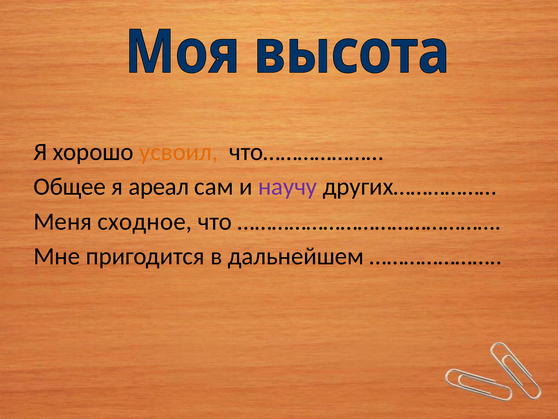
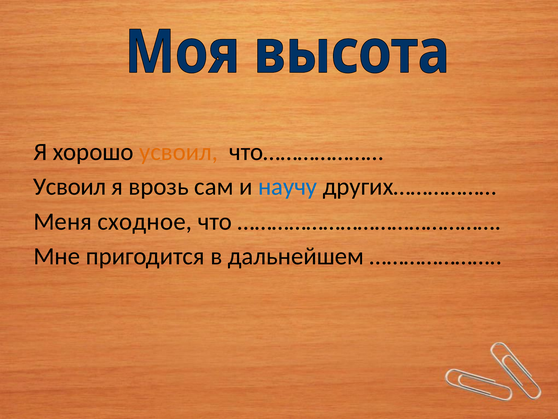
Общее at (70, 187): Общее -> Усвоил
ареал: ареал -> врозь
научу colour: purple -> blue
